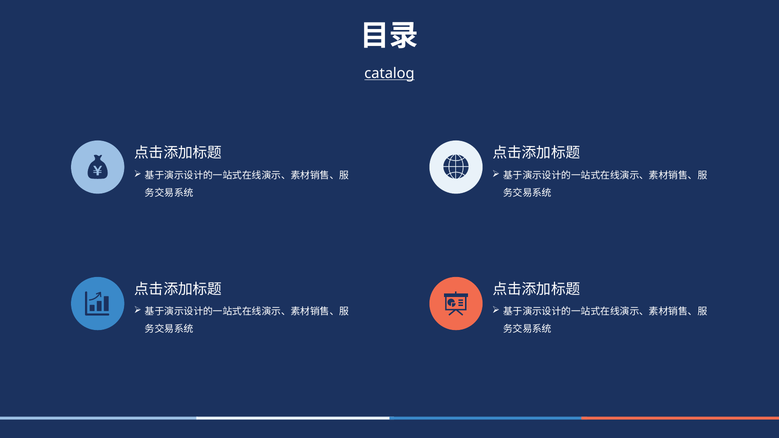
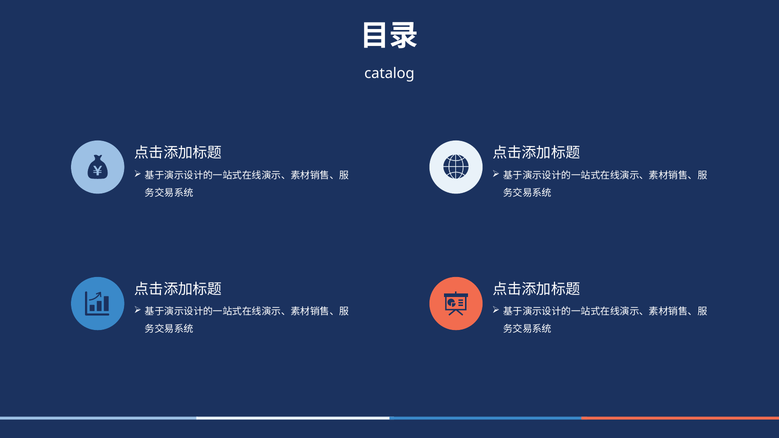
catalog underline: present -> none
